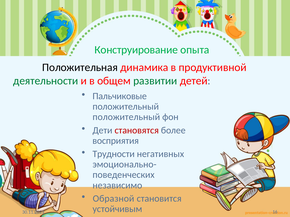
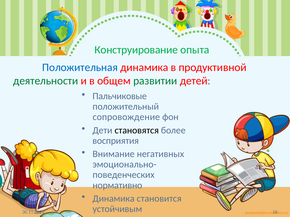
Положительная colour: black -> blue
положительный at (126, 117): положительный -> сопровождение
становятся colour: red -> black
Трудности: Трудности -> Внимание
независимо: независимо -> нормативно
Образной at (113, 199): Образной -> Динамика
